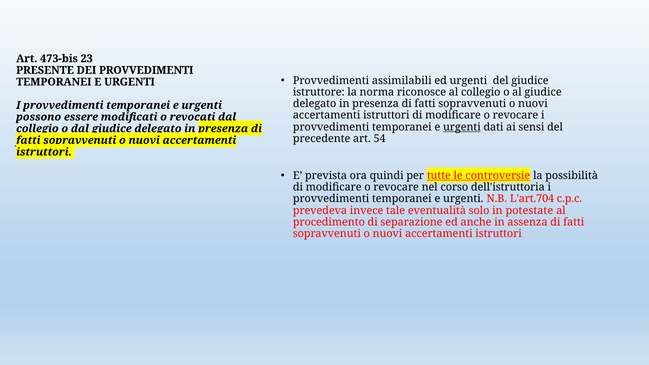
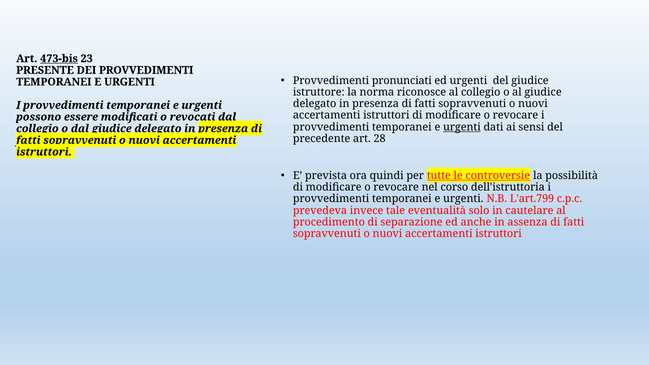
473-bis underline: none -> present
assimilabili: assimilabili -> pronunciati
54: 54 -> 28
L'art.704: L'art.704 -> L'art.799
potestate: potestate -> cautelare
